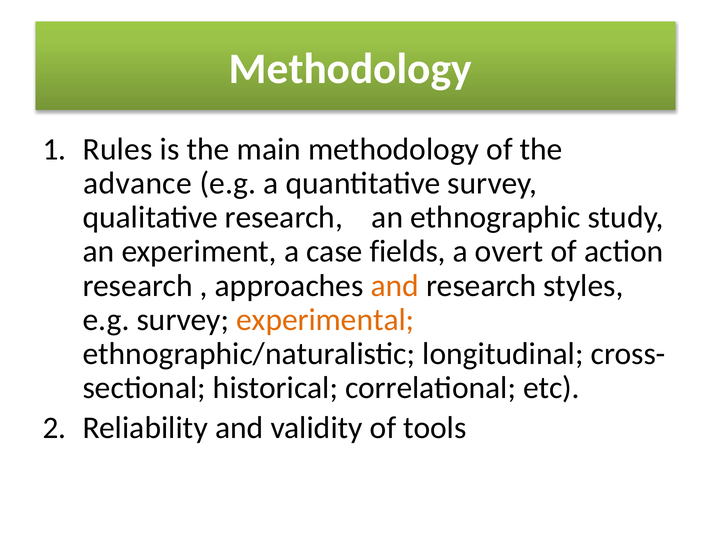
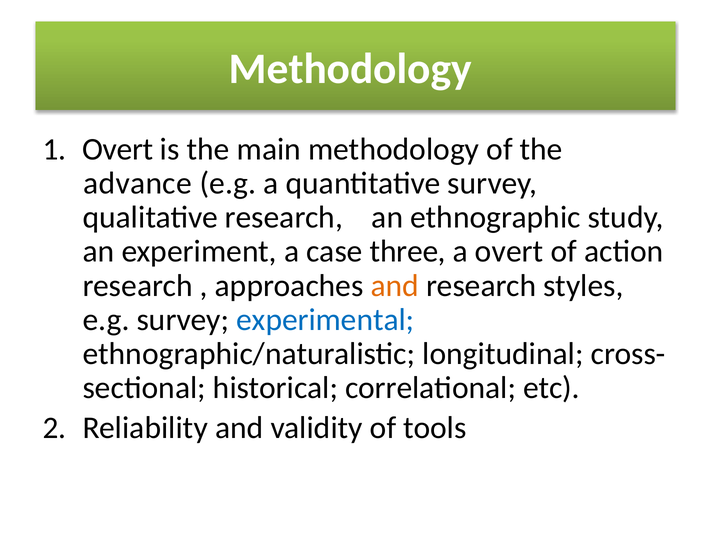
Rules at (118, 149): Rules -> Overt
fields: fields -> three
experimental colour: orange -> blue
